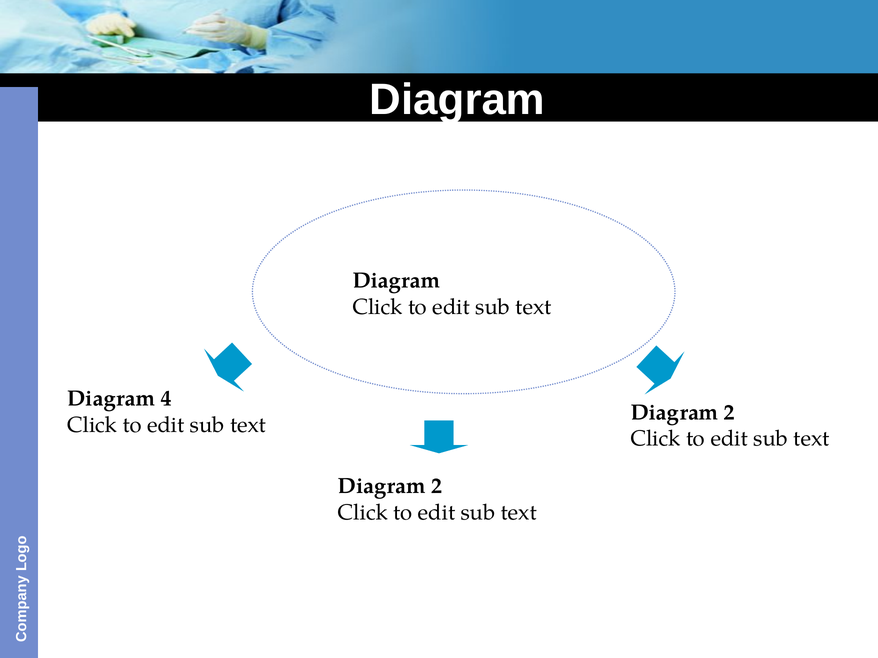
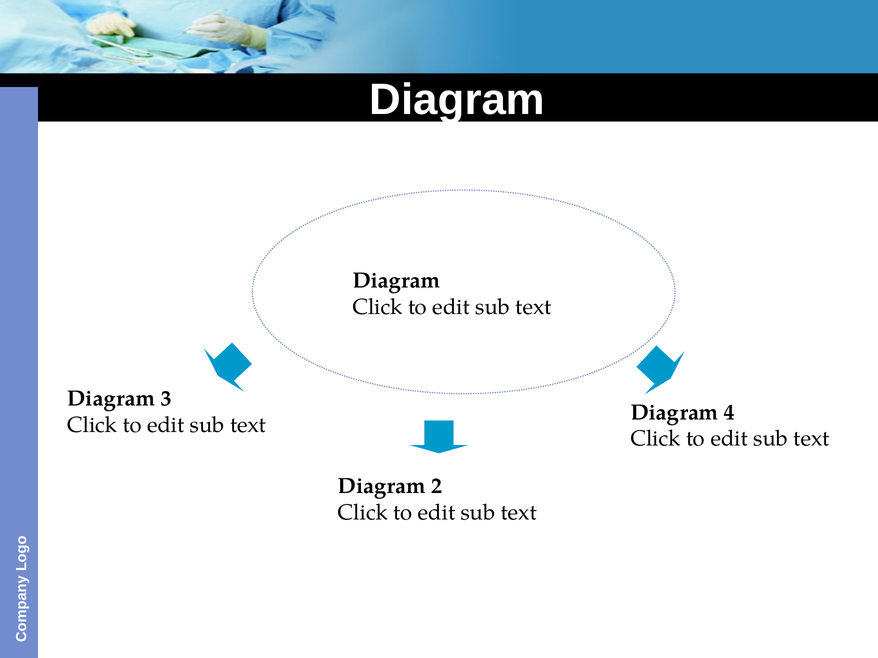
4: 4 -> 3
2 at (729, 413): 2 -> 4
